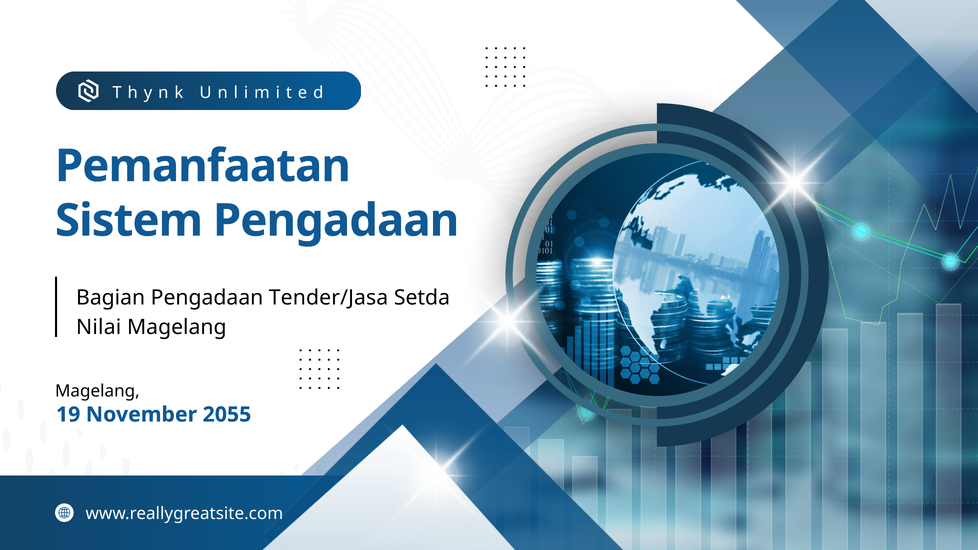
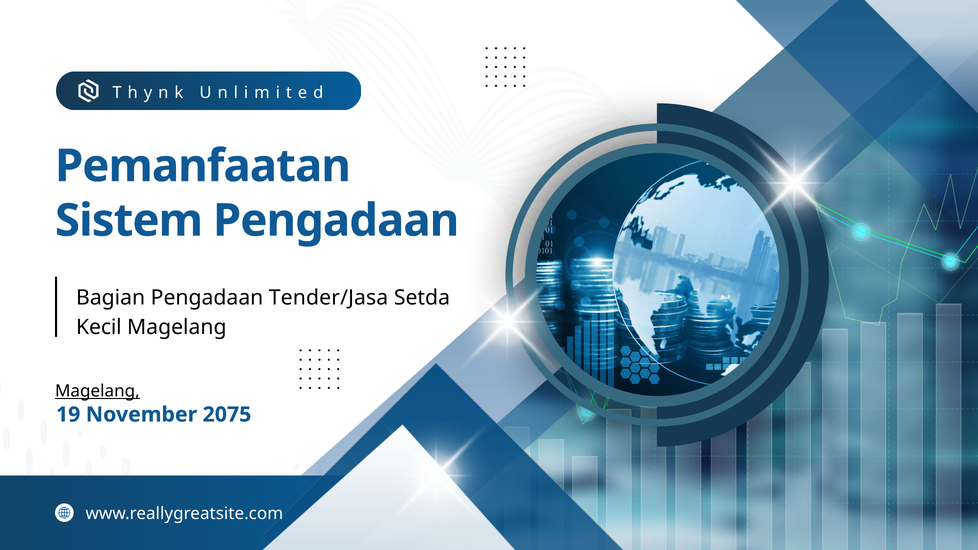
Nilai: Nilai -> Kecil
Magelang at (97, 391) underline: none -> present
2055: 2055 -> 2075
